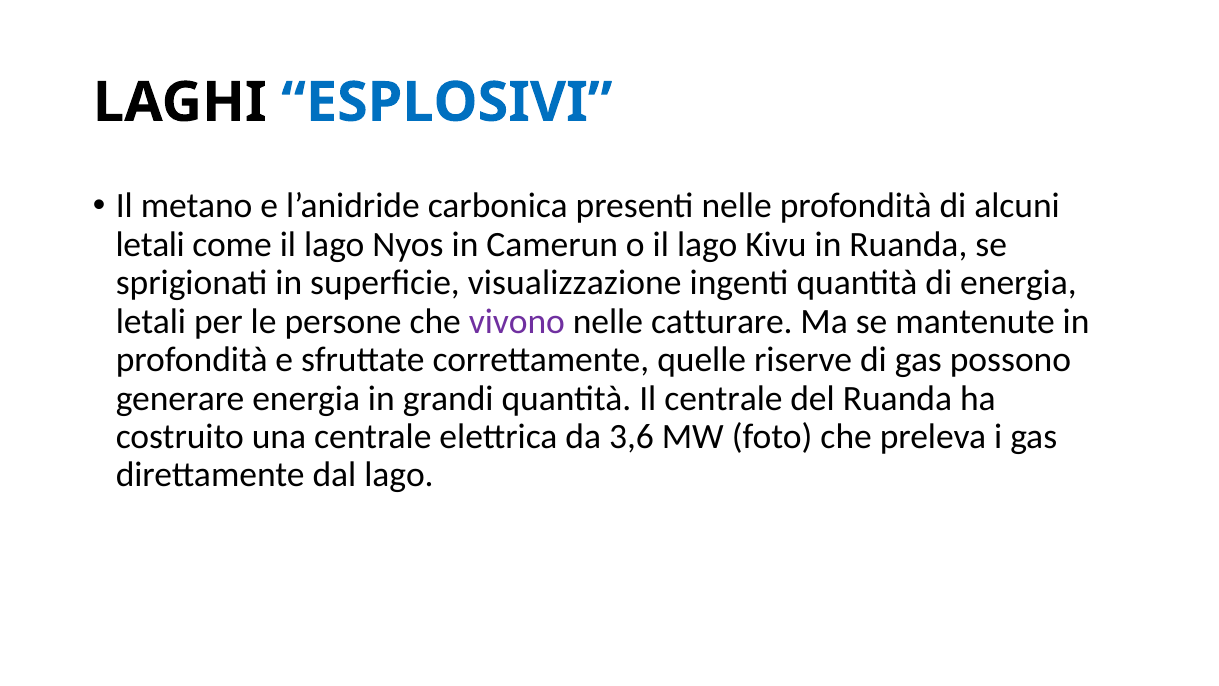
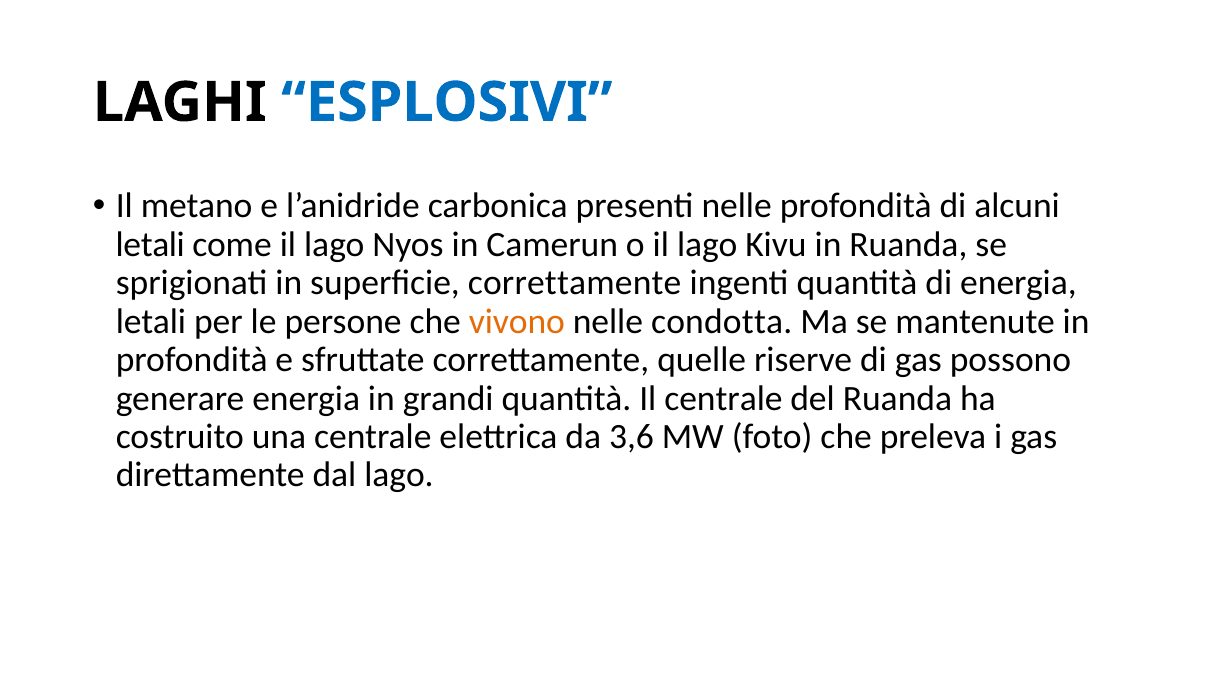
superficie visualizzazione: visualizzazione -> correttamente
vivono colour: purple -> orange
catturare: catturare -> condotta
